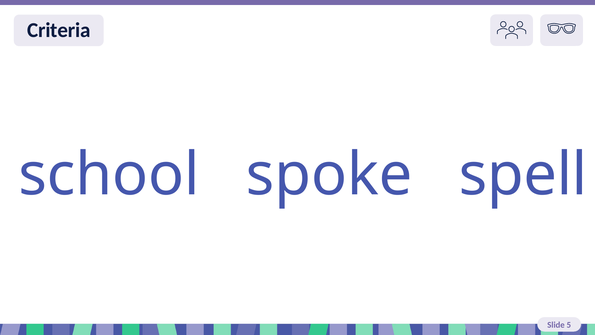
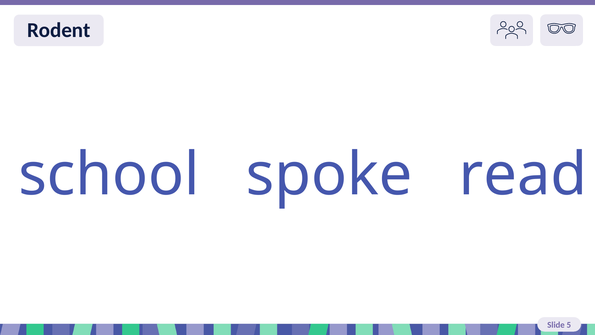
Criteria: Criteria -> Rodent
spell: spell -> read
